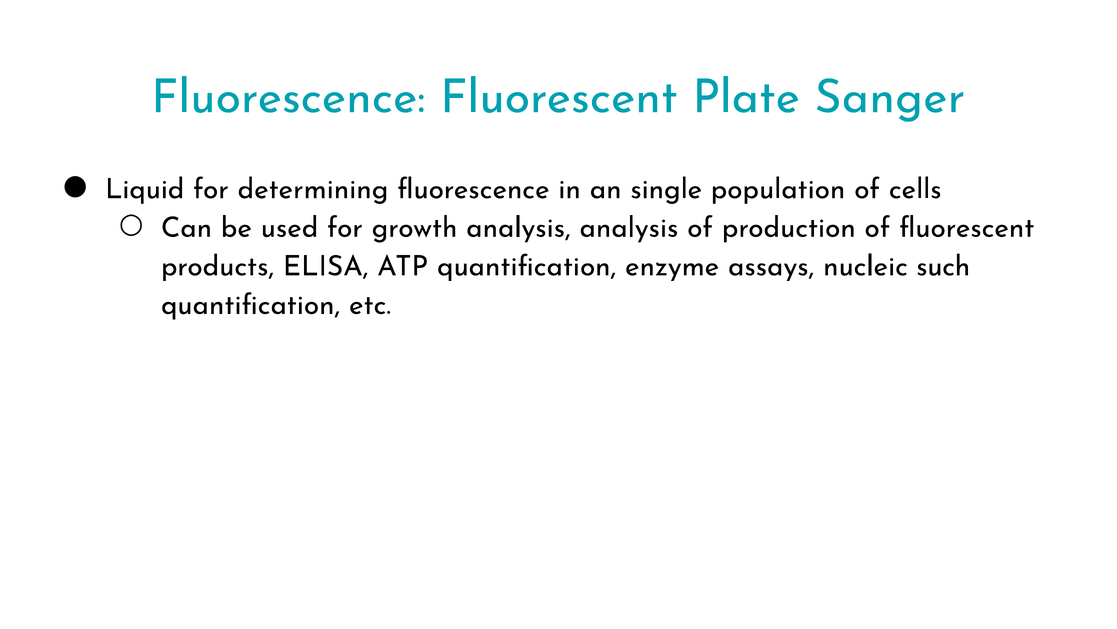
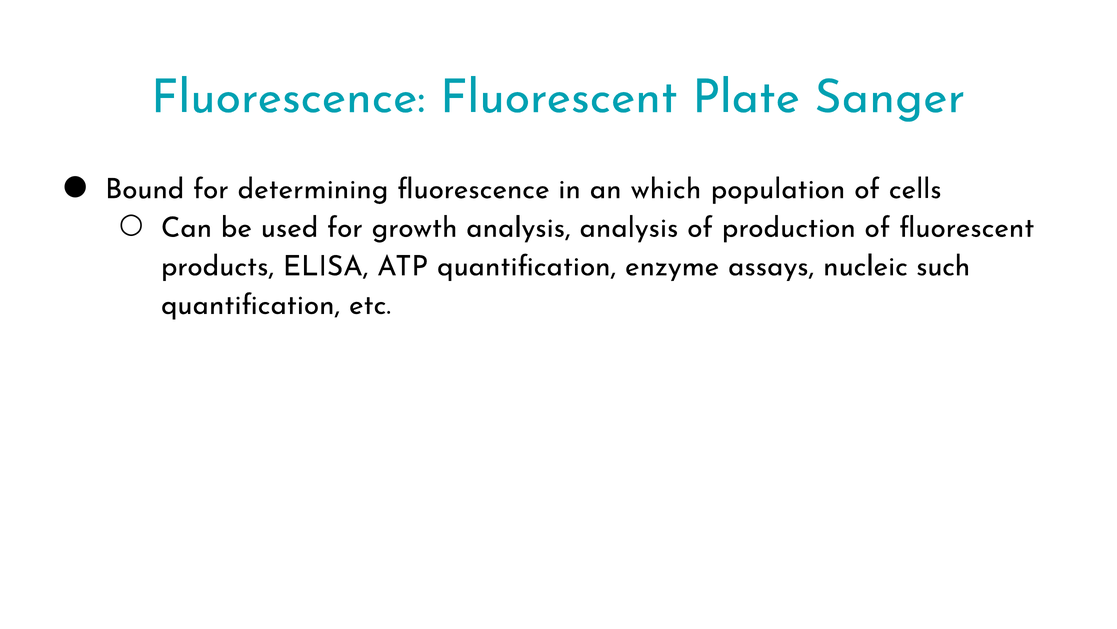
Liquid: Liquid -> Bound
single: single -> which
